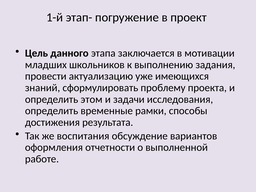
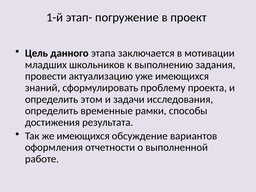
же воспитания: воспитания -> имеющихся
